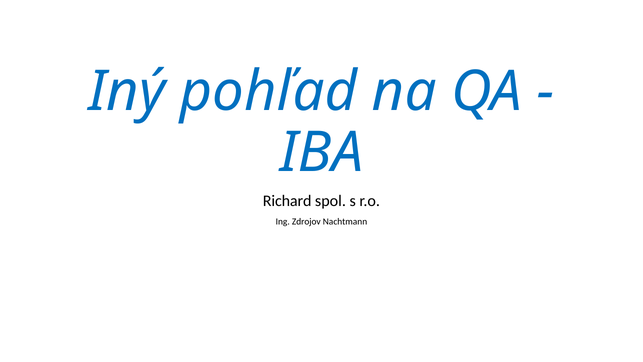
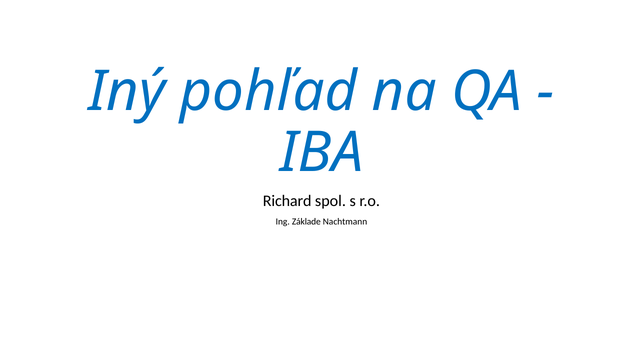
Zdrojov: Zdrojov -> Základe
